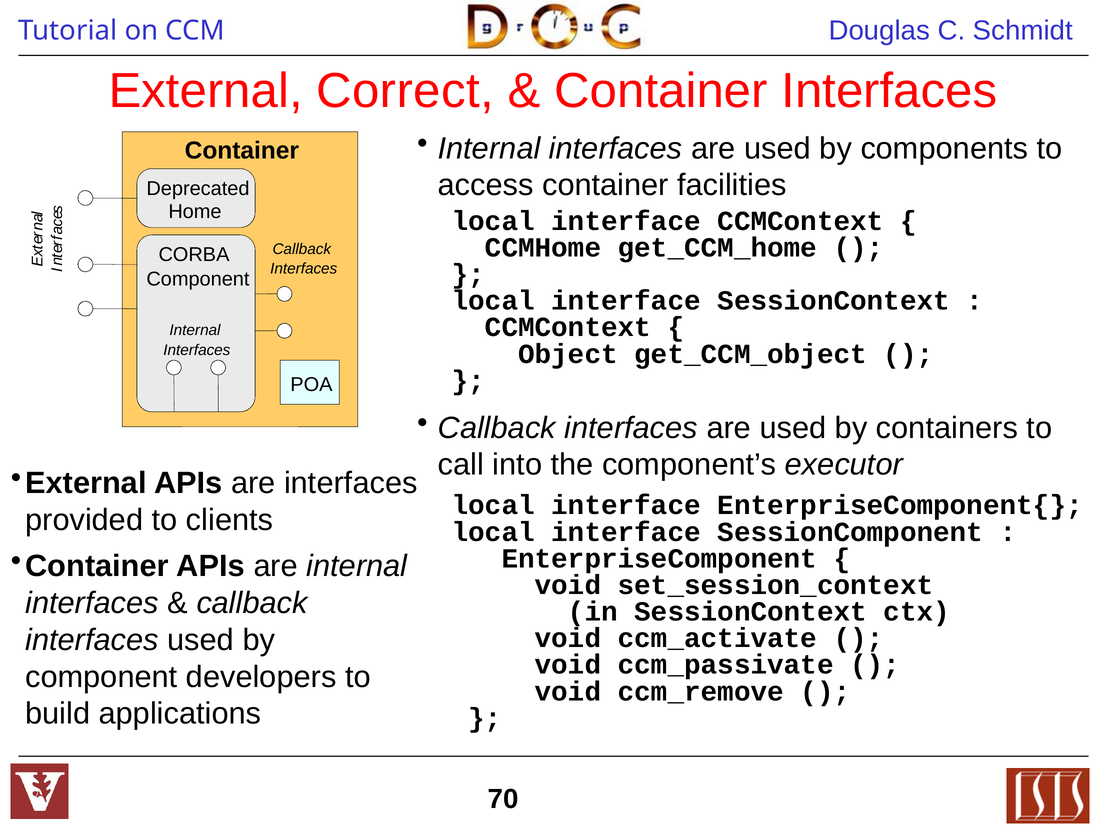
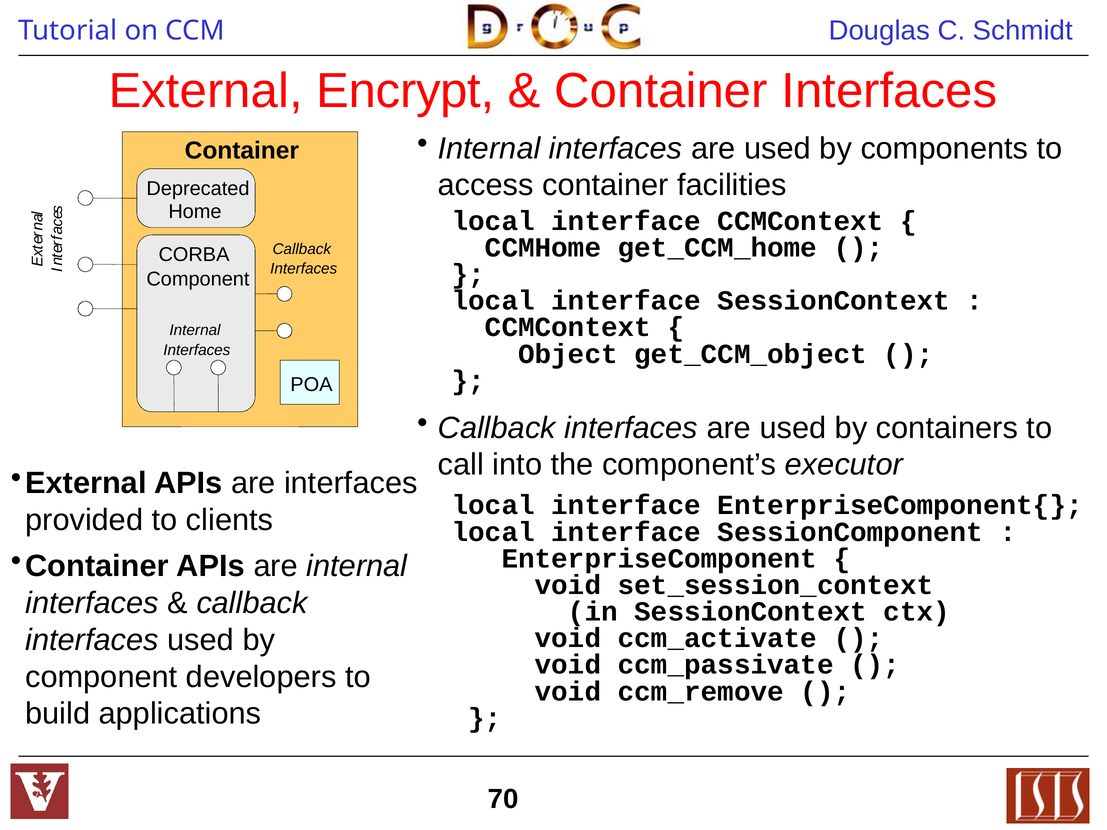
Correct: Correct -> Encrypt
